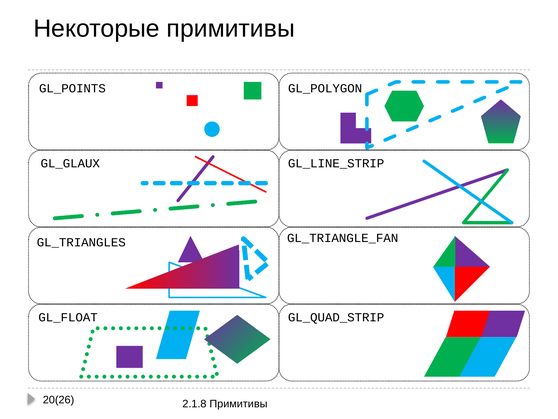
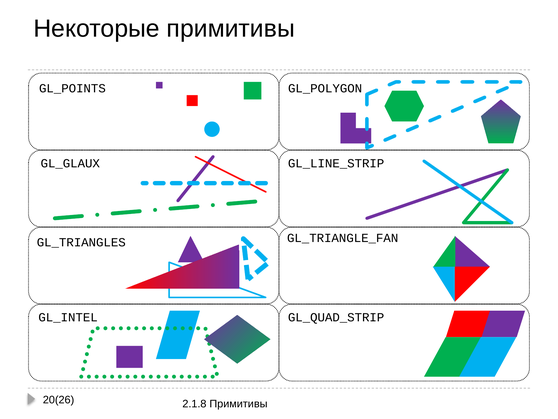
GL_FLOAT: GL_FLOAT -> GL_INTEL
